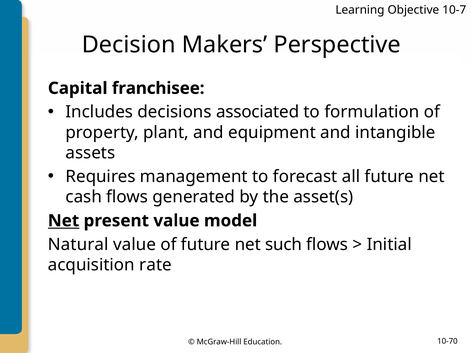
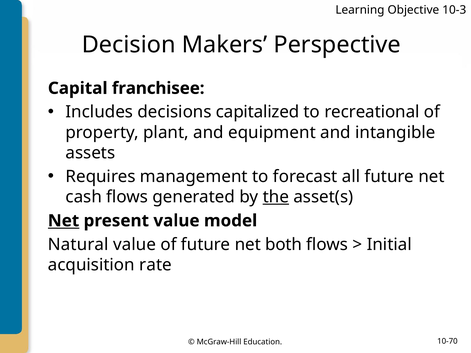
10-7: 10-7 -> 10-3
associated: associated -> capitalized
formulation: formulation -> recreational
the underline: none -> present
such: such -> both
